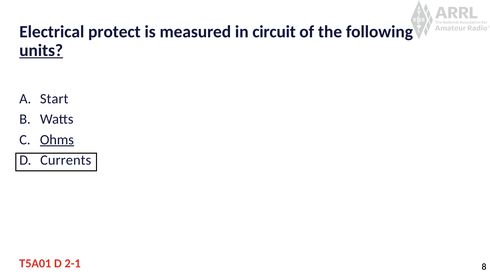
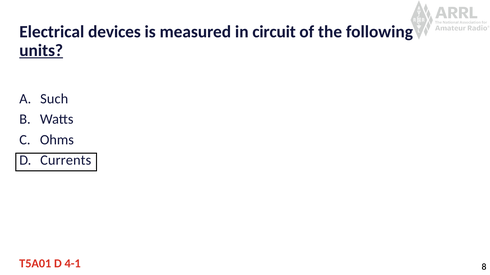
protect: protect -> devices
Start: Start -> Such
Ohms underline: present -> none
2-1: 2-1 -> 4-1
